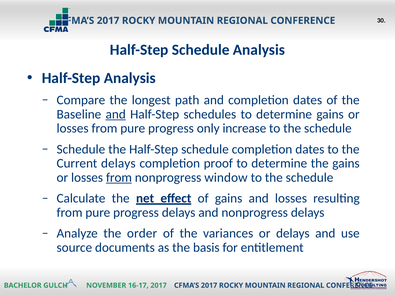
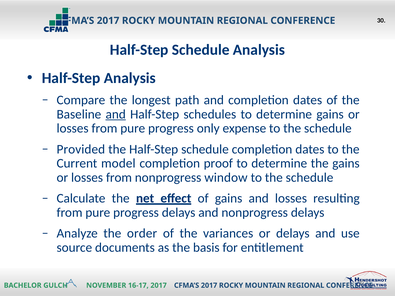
increase: increase -> expense
Schedule at (81, 149): Schedule -> Provided
Current delays: delays -> model
from at (119, 178) underline: present -> none
